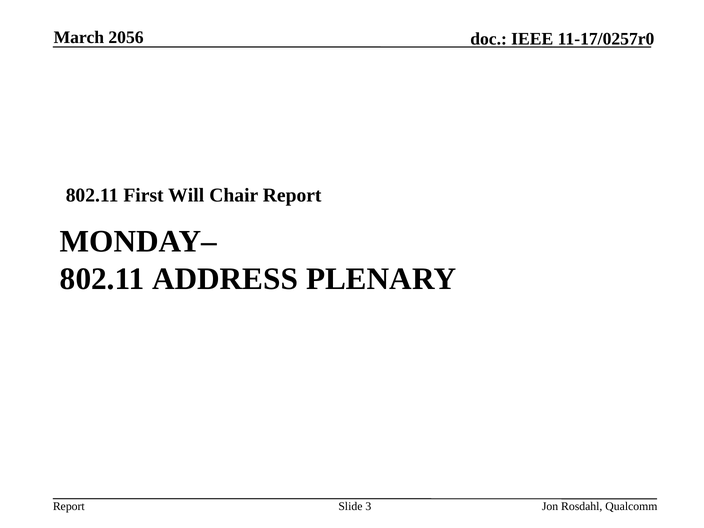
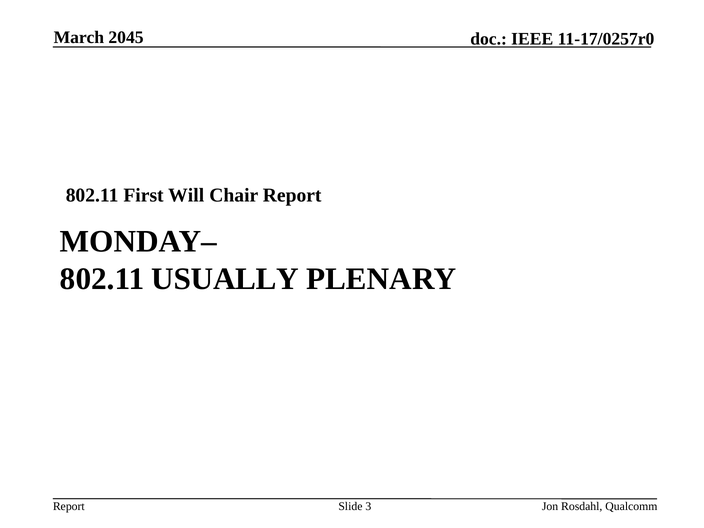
2056: 2056 -> 2045
ADDRESS: ADDRESS -> USUALLY
